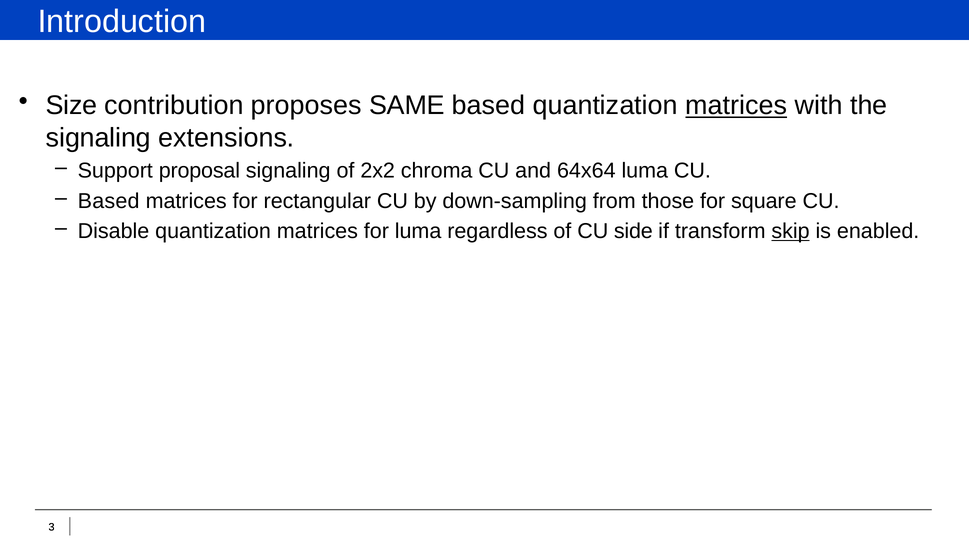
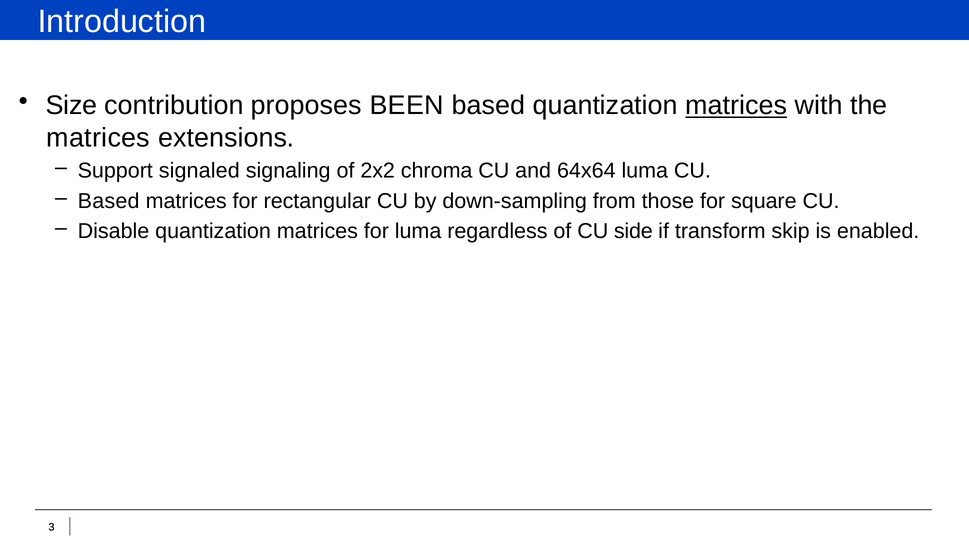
SAME: SAME -> BEEN
signaling at (98, 138): signaling -> matrices
proposal: proposal -> signaled
skip underline: present -> none
